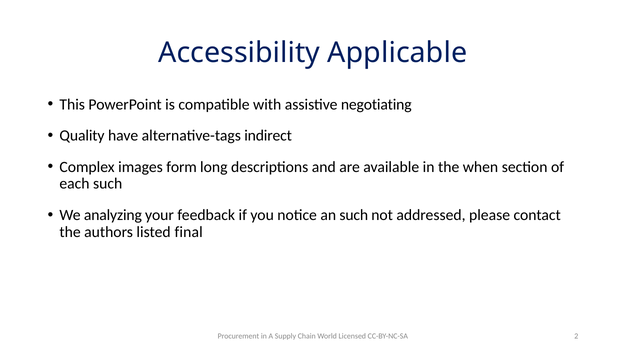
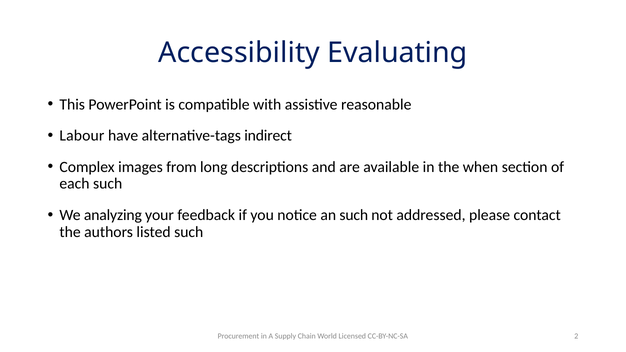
Applicable: Applicable -> Evaluating
negotiating: negotiating -> reasonable
Quality: Quality -> Labour
form: form -> from
listed final: final -> such
